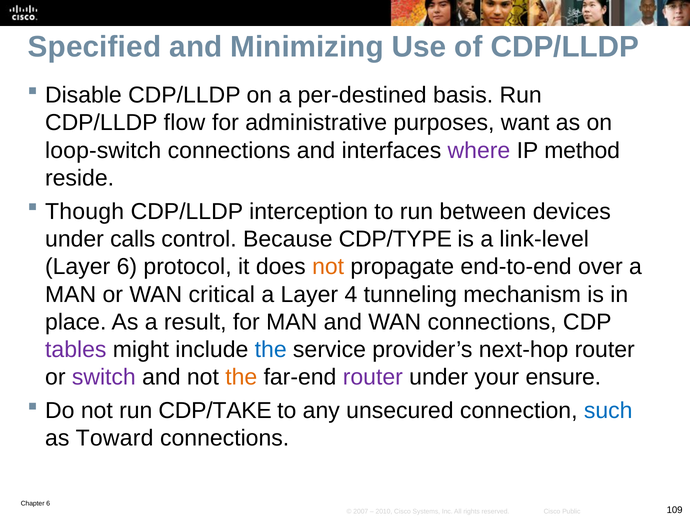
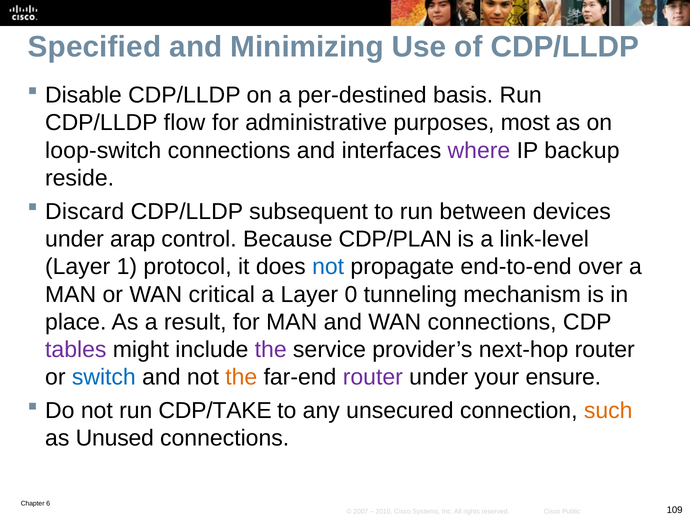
want: want -> most
method: method -> backup
Though: Though -> Discard
interception: interception -> subsequent
calls: calls -> arap
CDP/TYPE: CDP/TYPE -> CDP/PLAN
Layer 6: 6 -> 1
not at (328, 267) colour: orange -> blue
4: 4 -> 0
the at (271, 349) colour: blue -> purple
switch colour: purple -> blue
such colour: blue -> orange
Toward: Toward -> Unused
